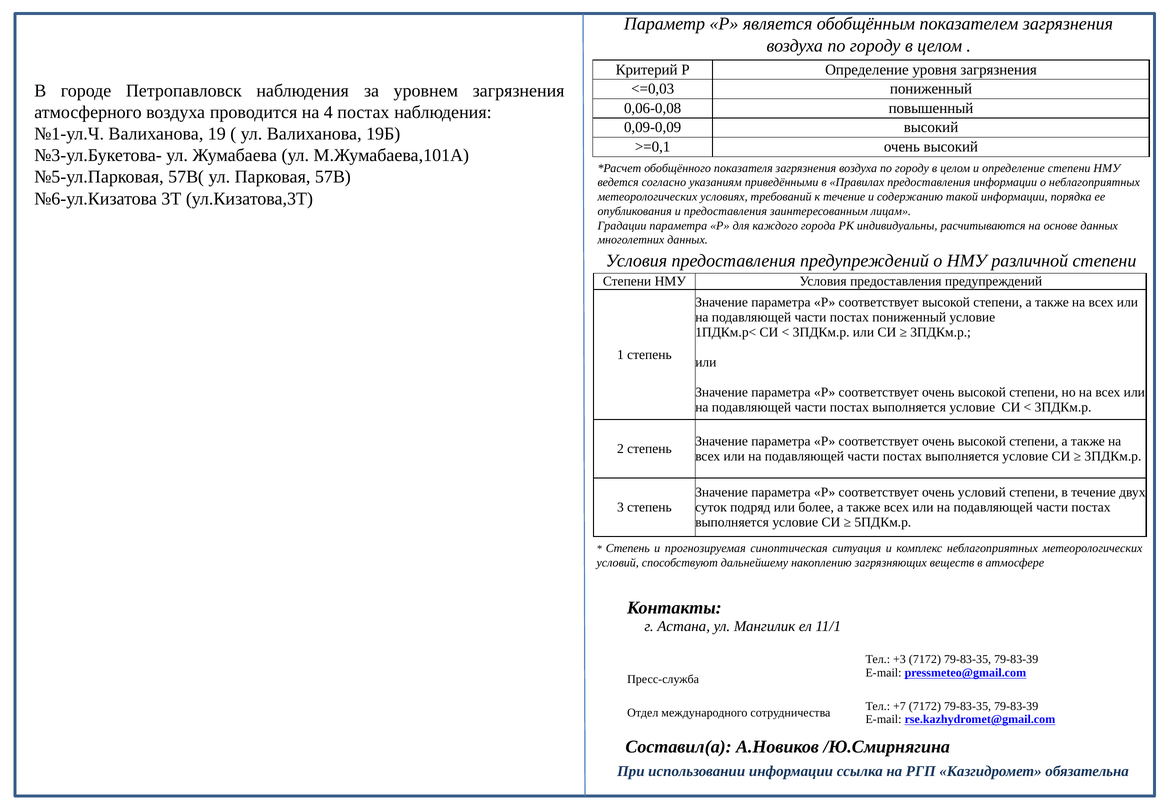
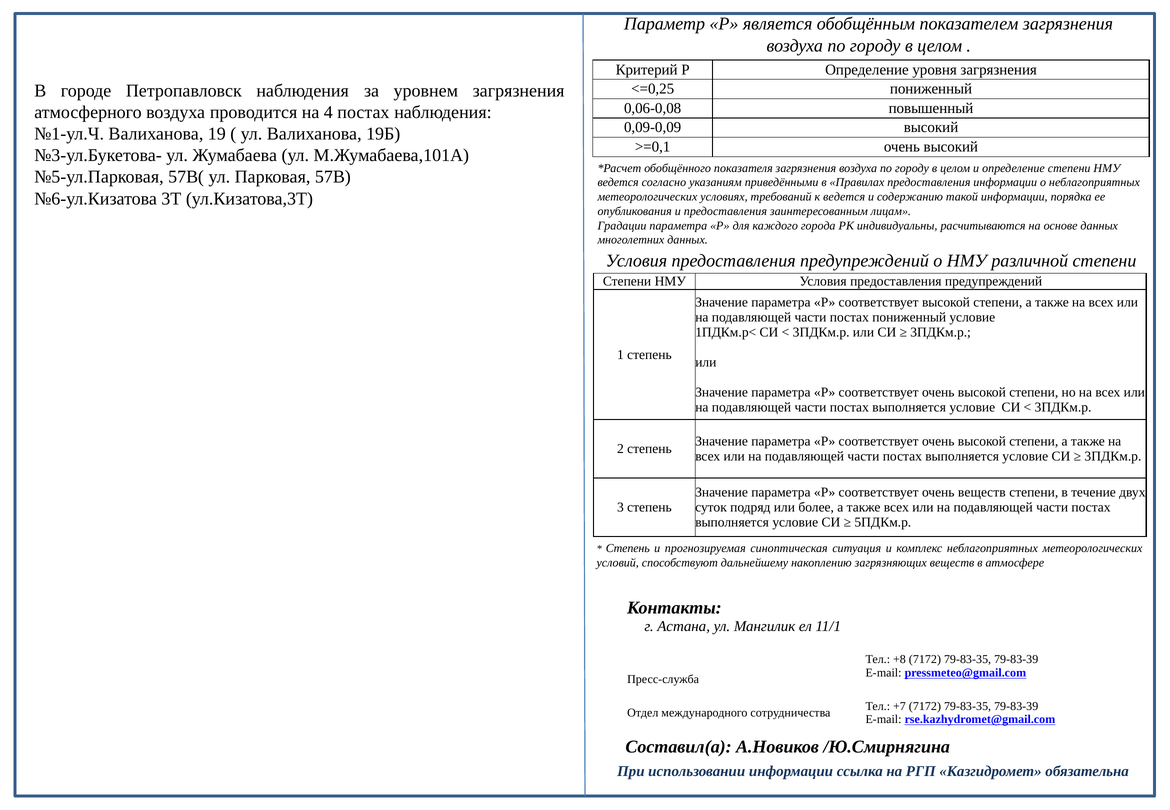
<=0,03: <=0,03 -> <=0,25
к течение: течение -> ведется
очень условий: условий -> веществ
+3: +3 -> +8
